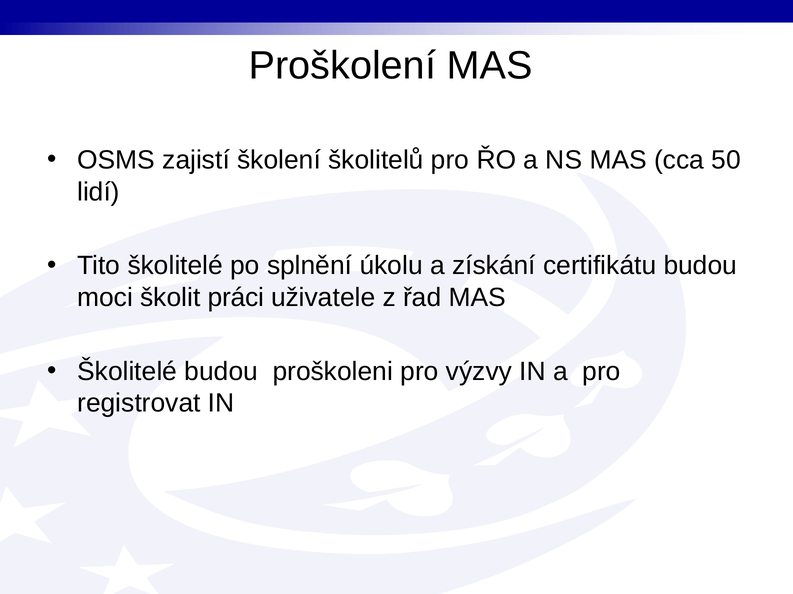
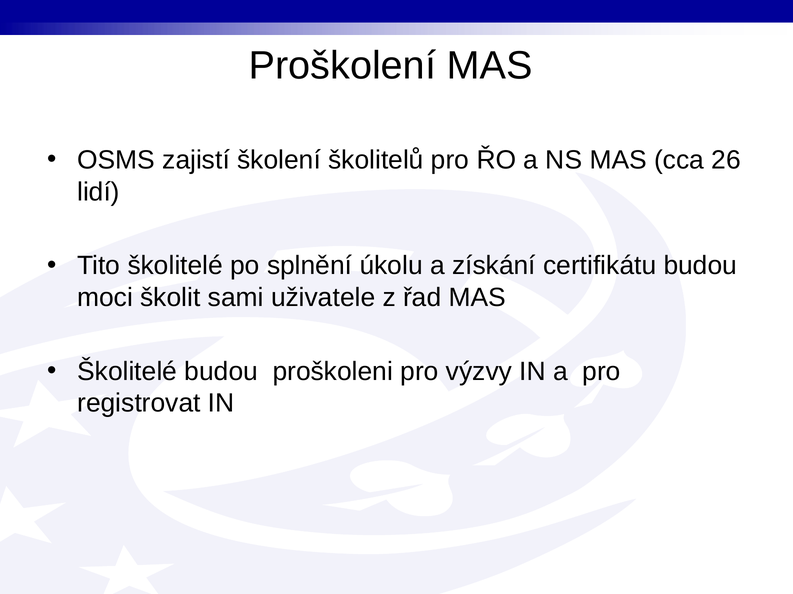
50: 50 -> 26
práci: práci -> sami
